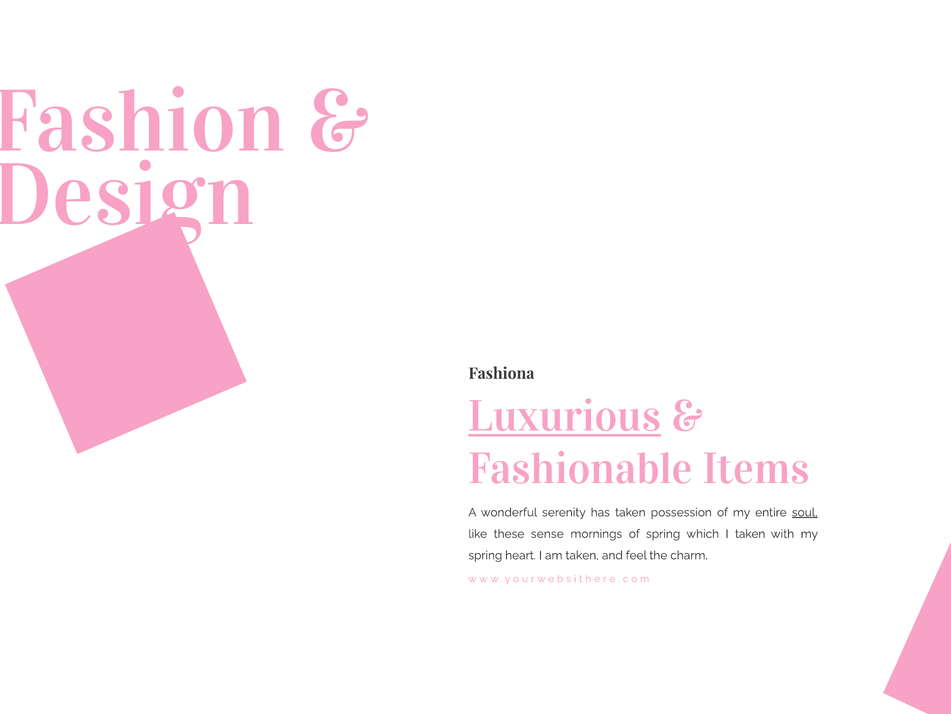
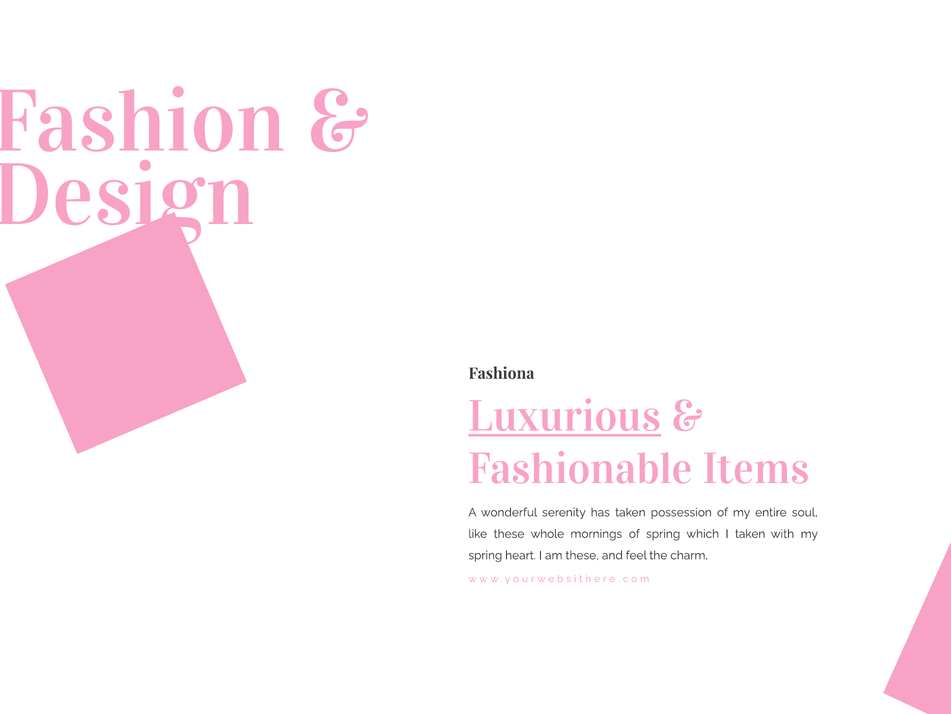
soul underline: present -> none
sense: sense -> whole
am taken: taken -> these
